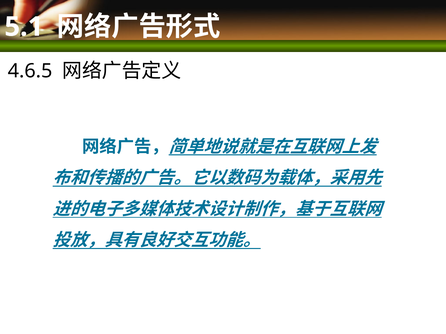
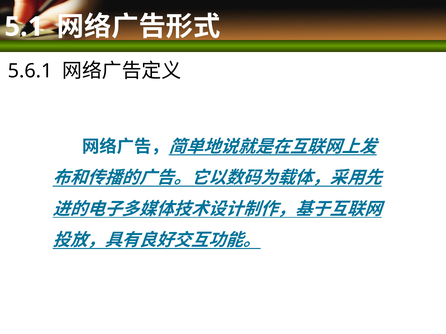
4.6.5: 4.6.5 -> 5.6.1
